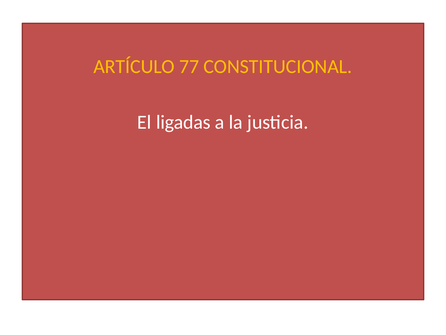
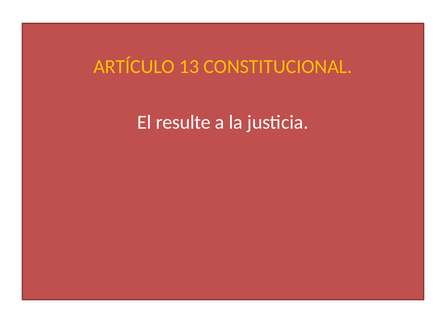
77: 77 -> 13
ligadas: ligadas -> resulte
